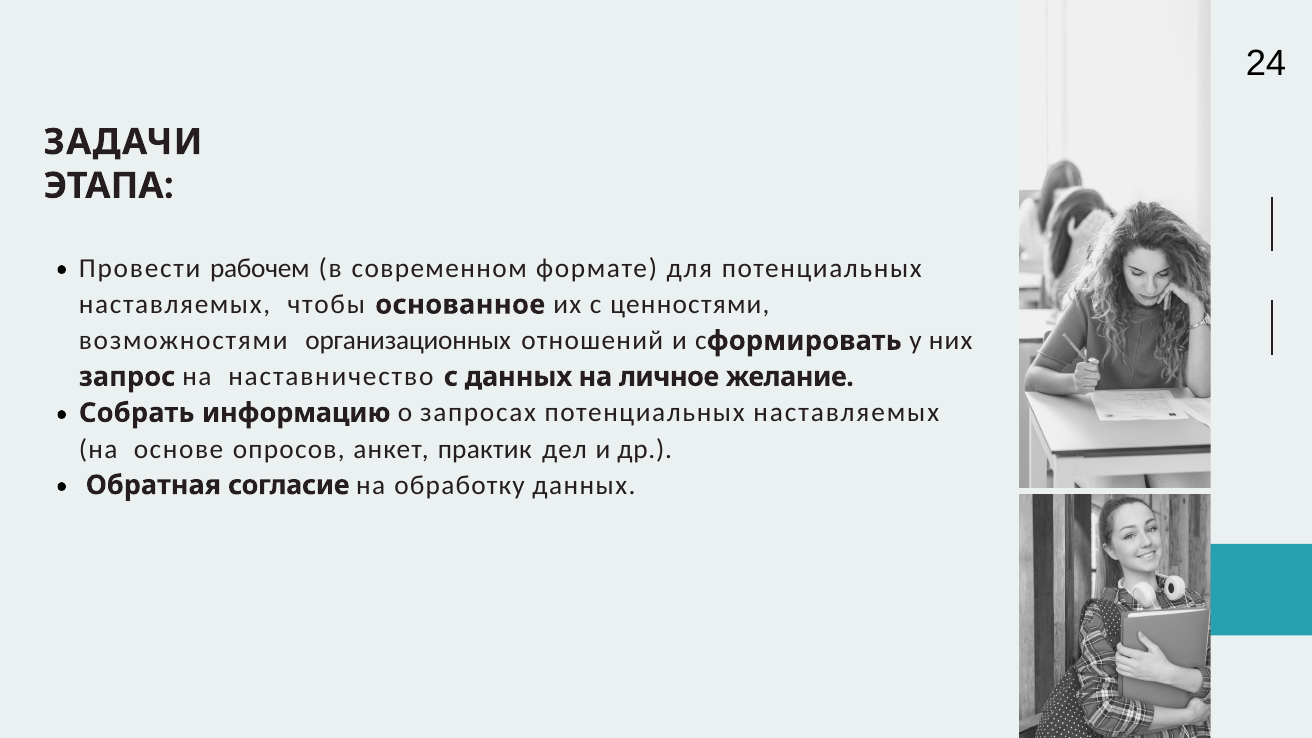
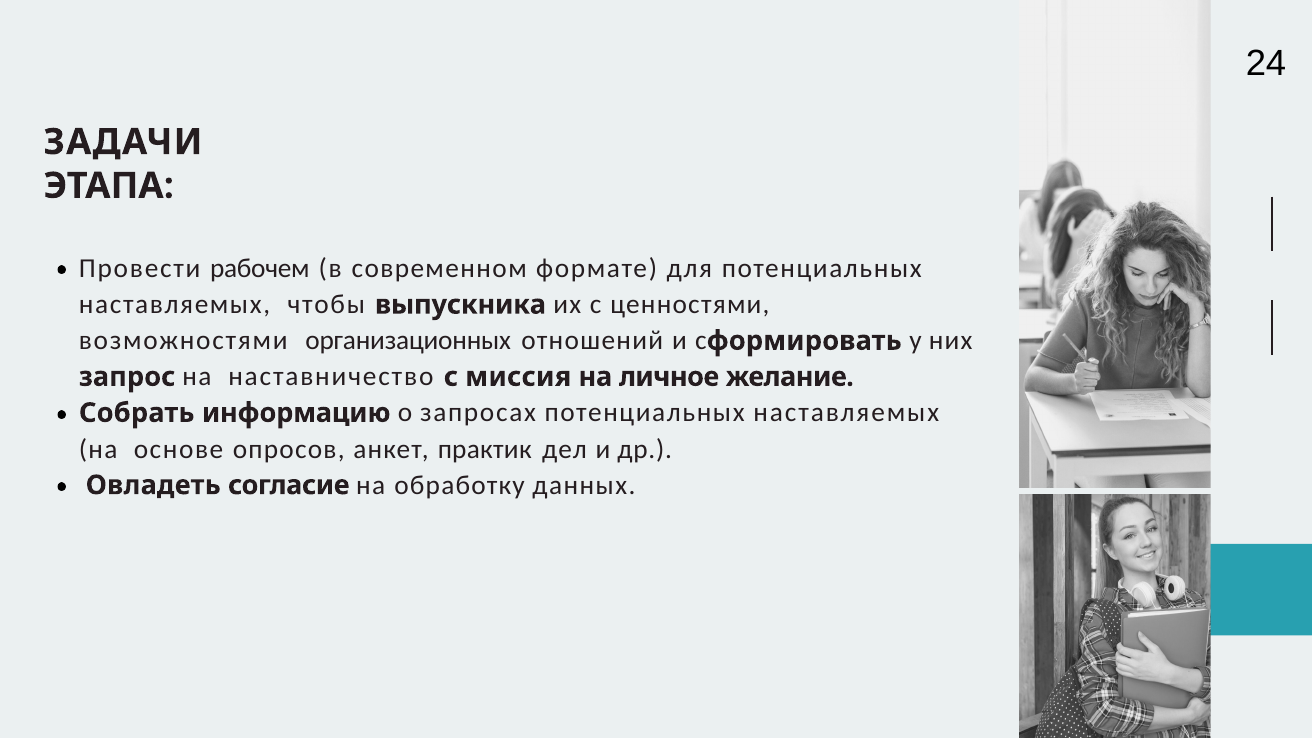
основанное: основанное -> выпускника
с данных: данных -> миссия
Обратная: Обратная -> Овладеть
